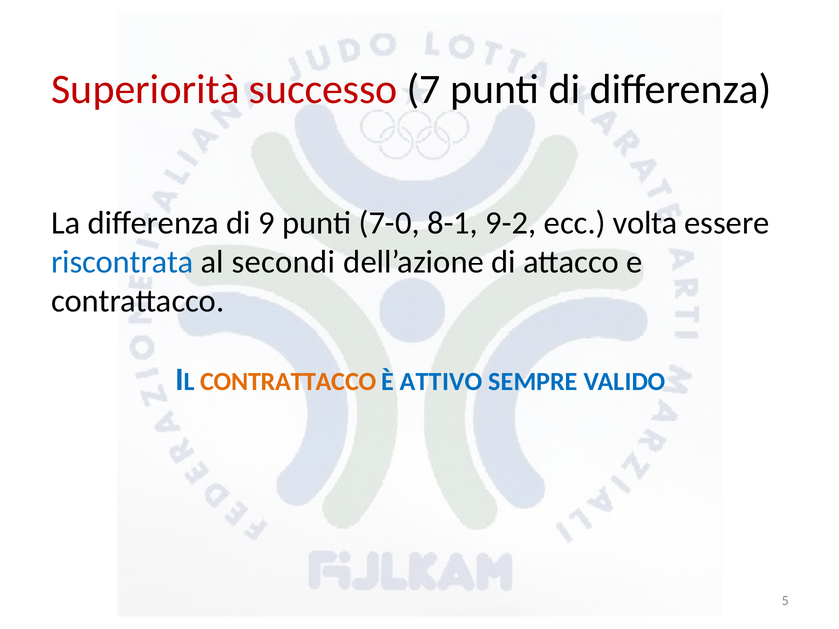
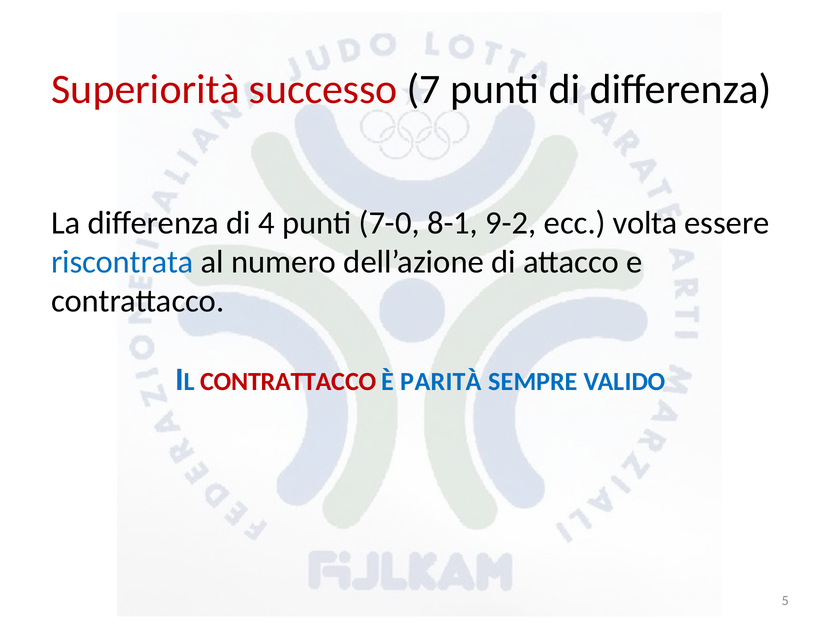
9: 9 -> 4
secondi: secondi -> numero
CONTRATTACCO at (288, 382) colour: orange -> red
ATTIVO: ATTIVO -> PARITÀ
